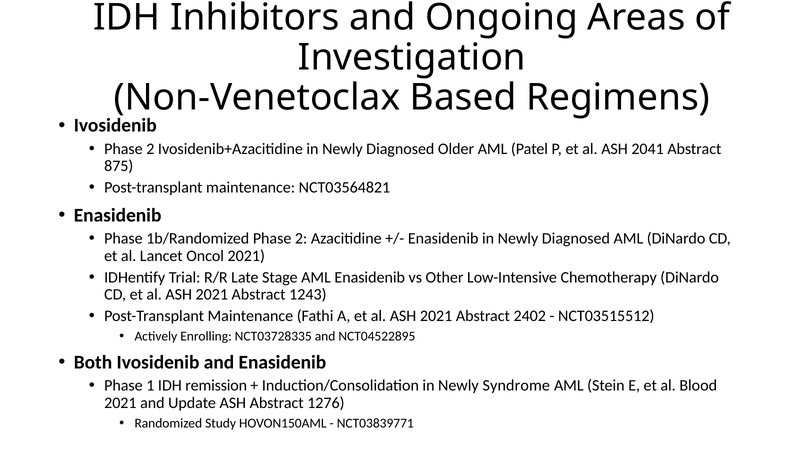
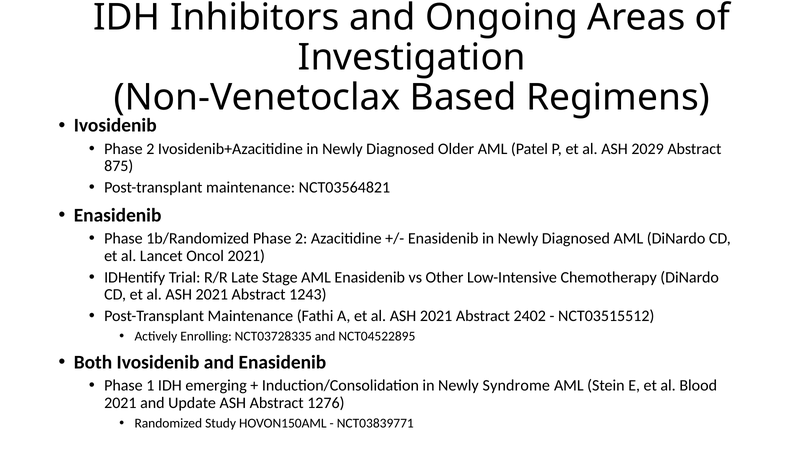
2041: 2041 -> 2029
remission: remission -> emerging
